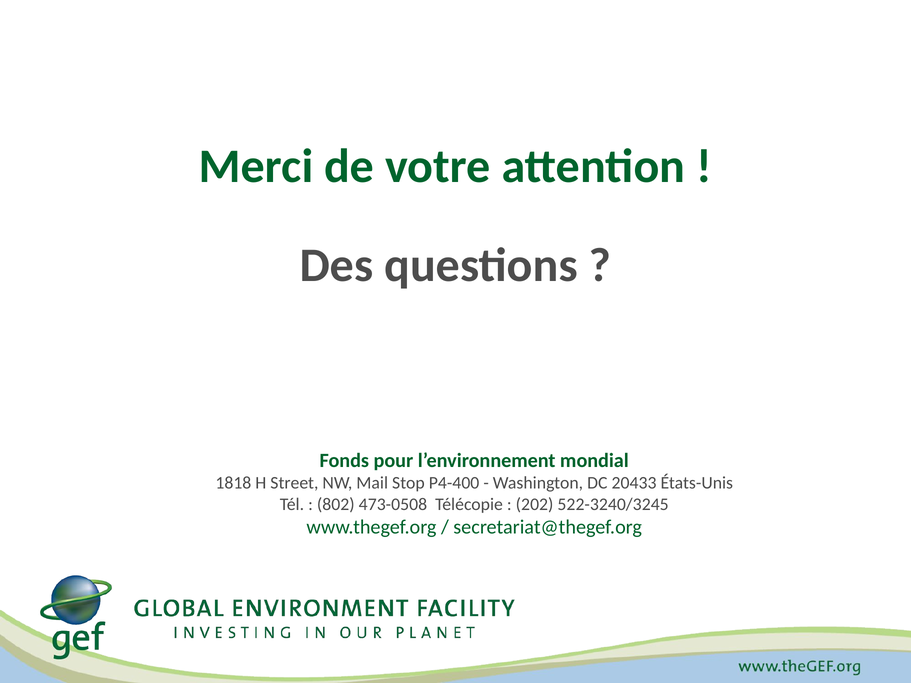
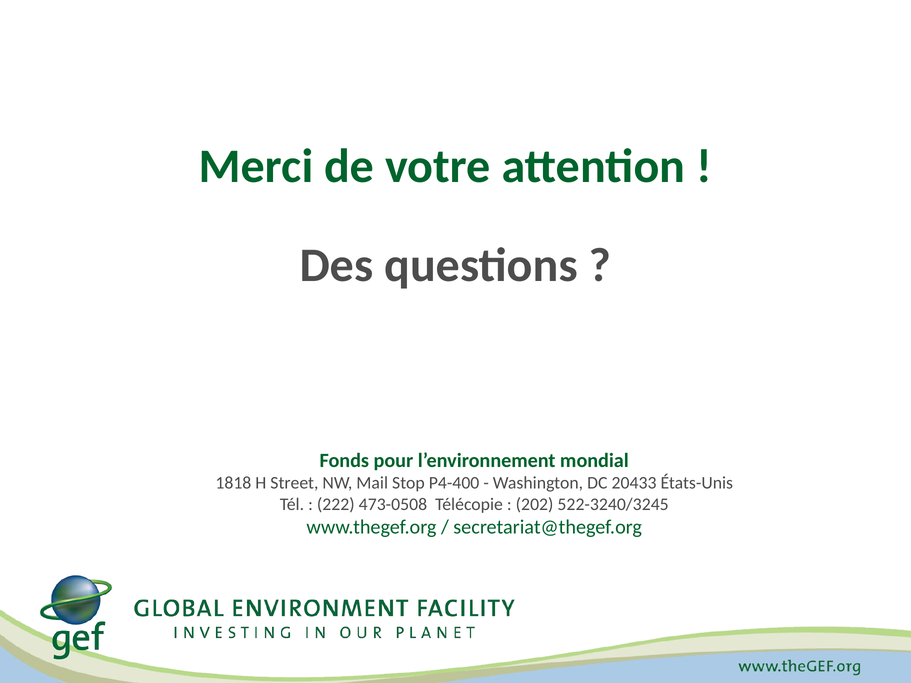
802: 802 -> 222
